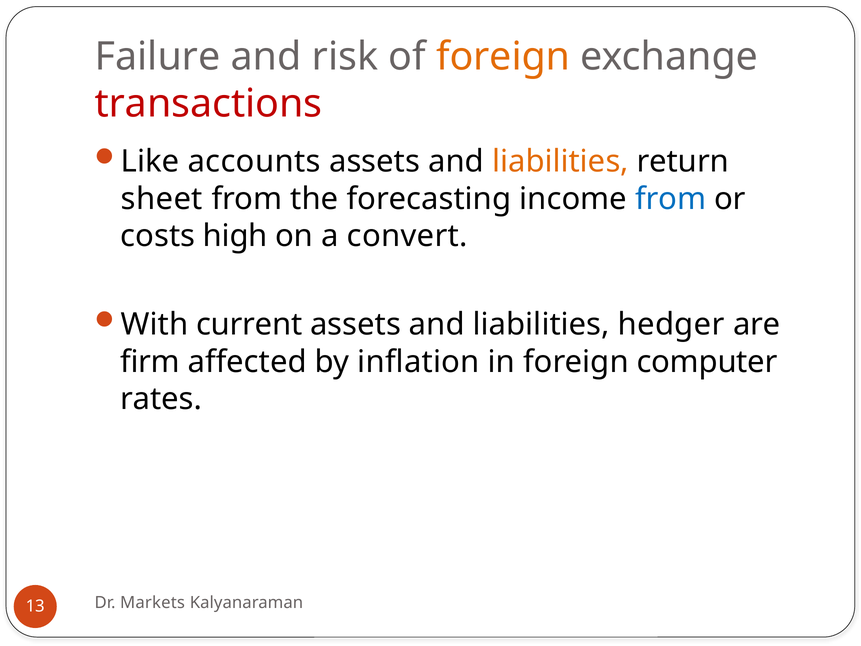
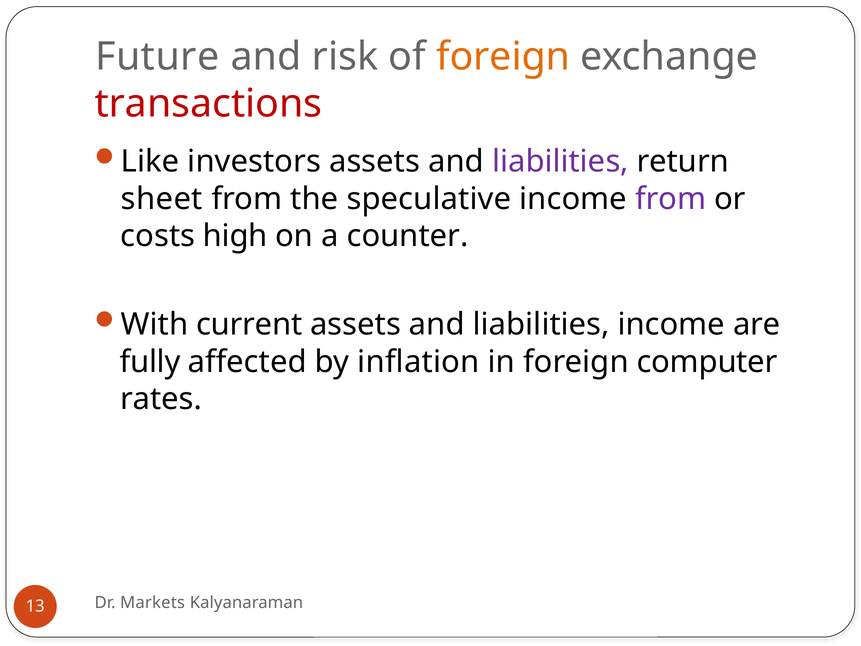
Failure: Failure -> Future
accounts: accounts -> investors
liabilities at (560, 161) colour: orange -> purple
forecasting: forecasting -> speculative
from at (671, 199) colour: blue -> purple
convert: convert -> counter
liabilities hedger: hedger -> income
firm: firm -> fully
